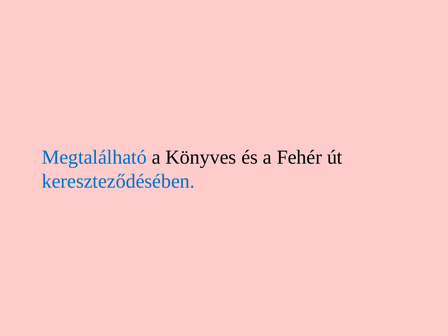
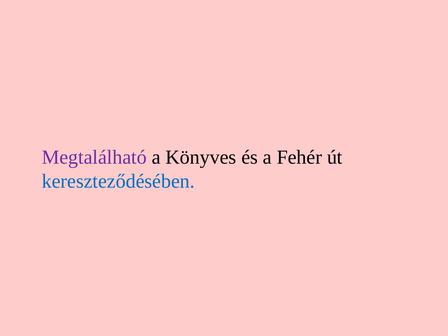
Megtalálható colour: blue -> purple
